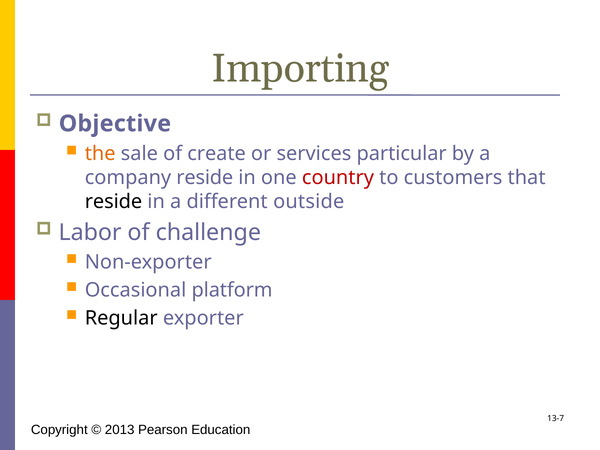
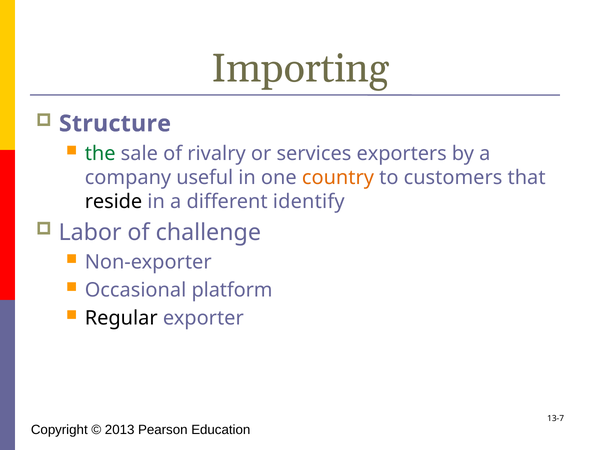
Objective: Objective -> Structure
the colour: orange -> green
create: create -> rivalry
particular: particular -> exporters
company reside: reside -> useful
country colour: red -> orange
outside: outside -> identify
